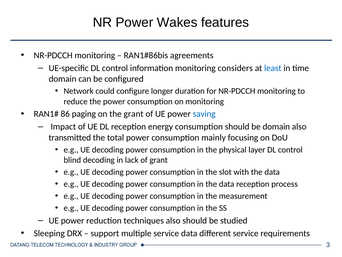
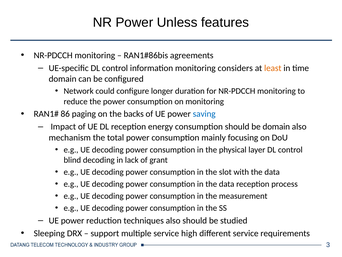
Wakes: Wakes -> Unless
least colour: blue -> orange
the grant: grant -> backs
transmitted: transmitted -> mechanism
service data: data -> high
